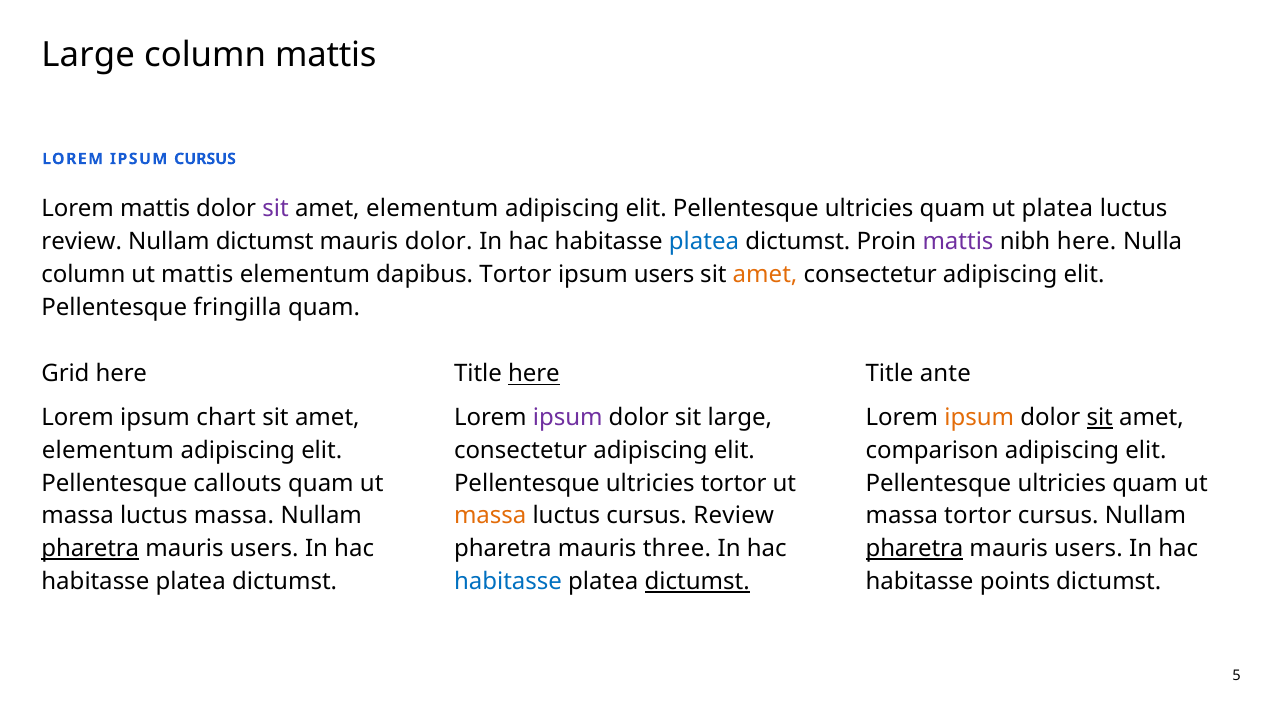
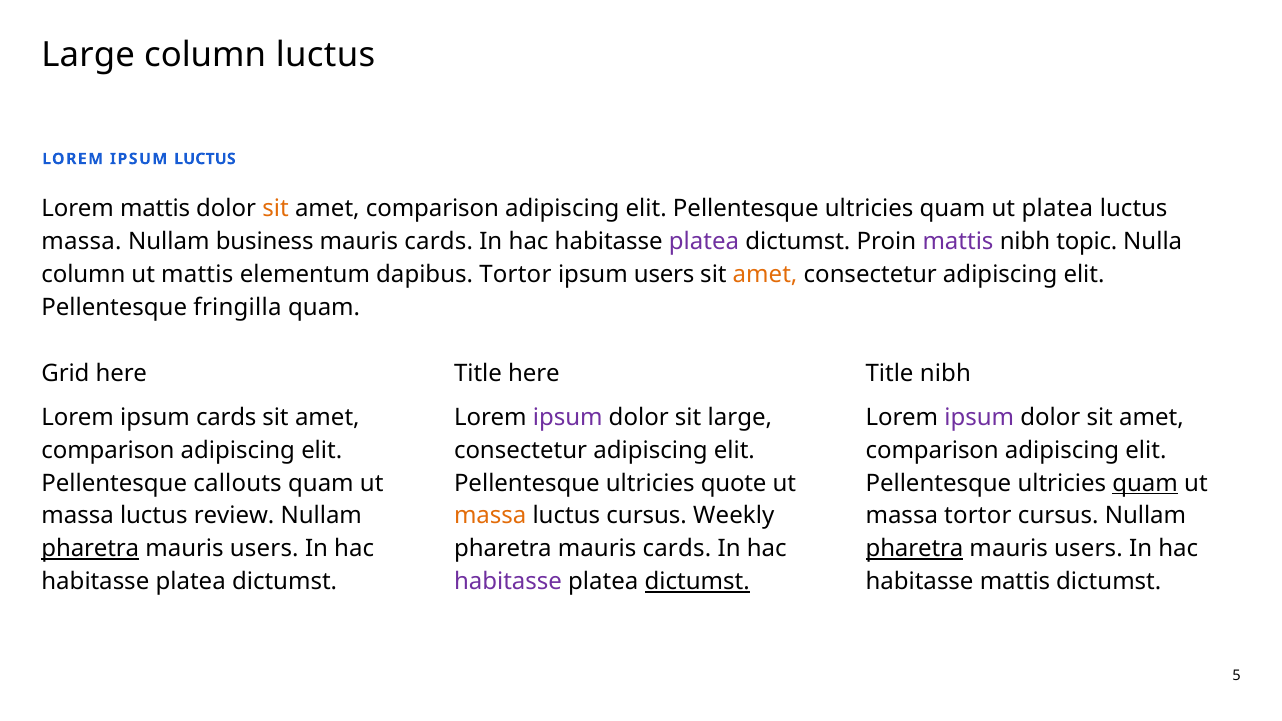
column mattis: mattis -> luctus
IPSUM CURSUS: CURSUS -> LUCTUS
sit at (276, 209) colour: purple -> orange
elementum at (432, 209): elementum -> comparison
review at (82, 242): review -> massa
Nullam dictumst: dictumst -> business
dolor at (439, 242): dolor -> cards
platea at (704, 242) colour: blue -> purple
nibh here: here -> topic
here at (534, 374) underline: present -> none
Title ante: ante -> nibh
ipsum chart: chart -> cards
ipsum at (979, 418) colour: orange -> purple
sit at (1100, 418) underline: present -> none
elementum at (108, 450): elementum -> comparison
ultricies tortor: tortor -> quote
quam at (1145, 483) underline: none -> present
luctus massa: massa -> review
cursus Review: Review -> Weekly
pharetra mauris three: three -> cards
habitasse at (508, 582) colour: blue -> purple
habitasse points: points -> mattis
